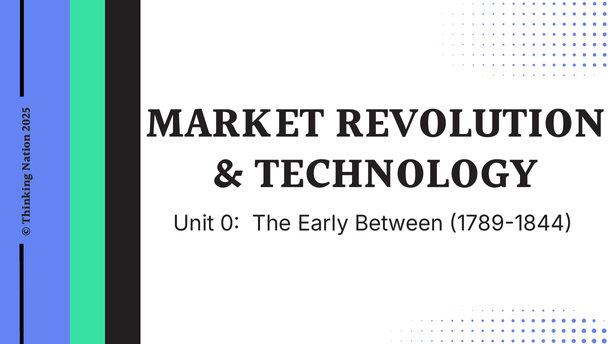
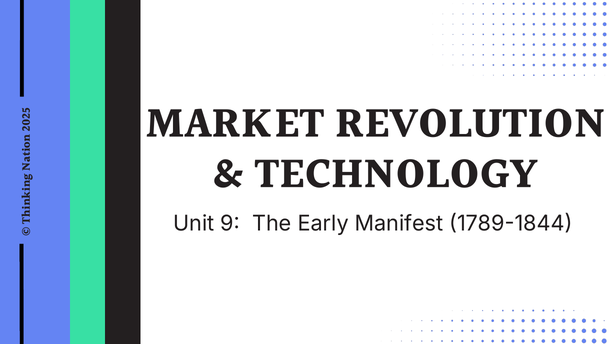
Unit 0: 0 -> 9
Between: Between -> Manifest
